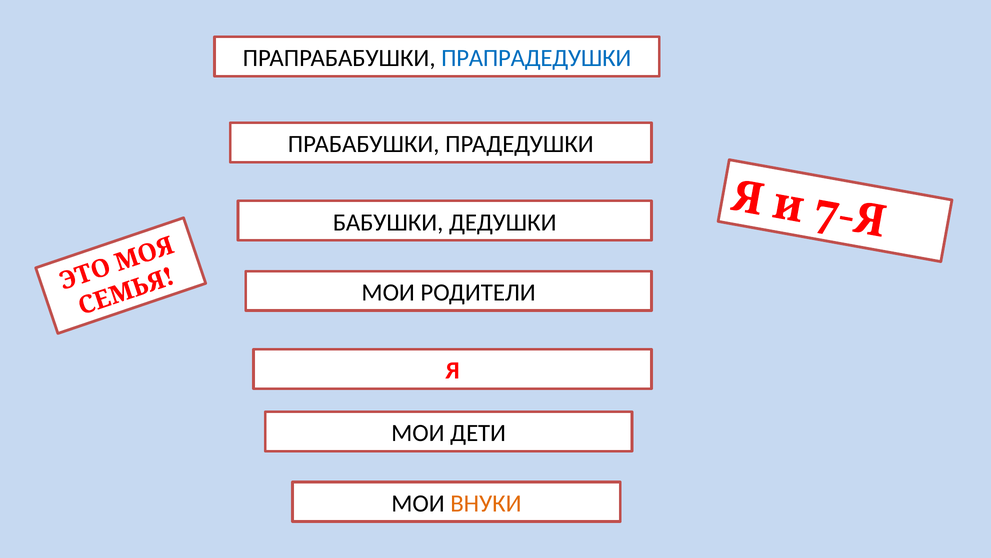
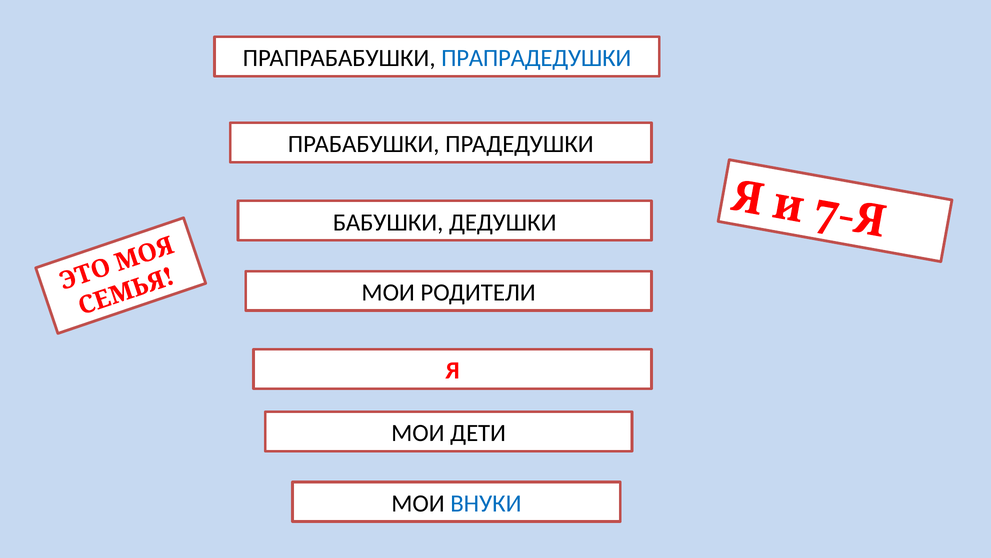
ВНУКИ colour: orange -> blue
